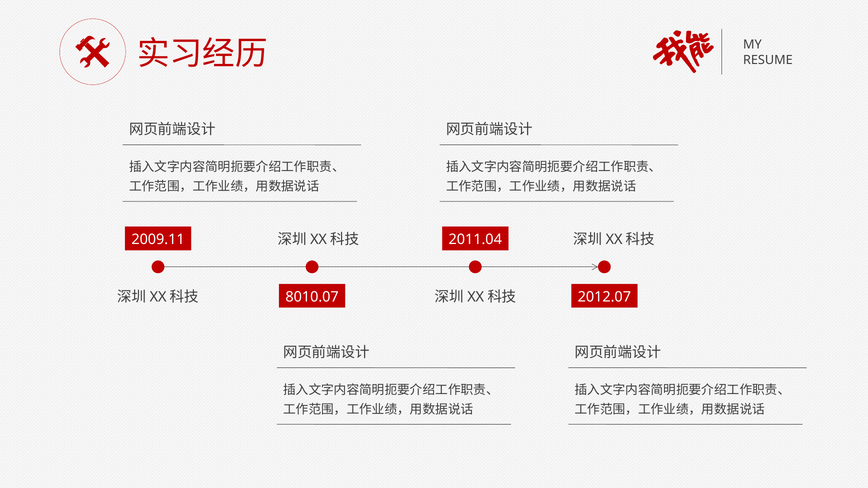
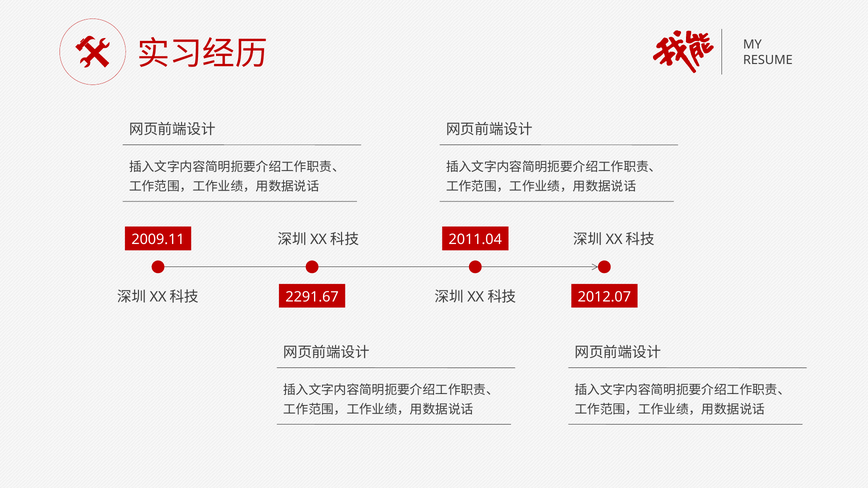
8010.07: 8010.07 -> 2291.67
